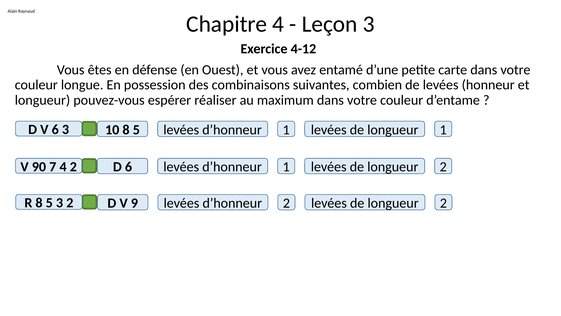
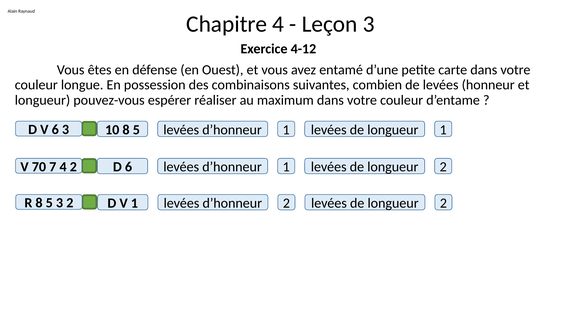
90: 90 -> 70
V 9: 9 -> 1
